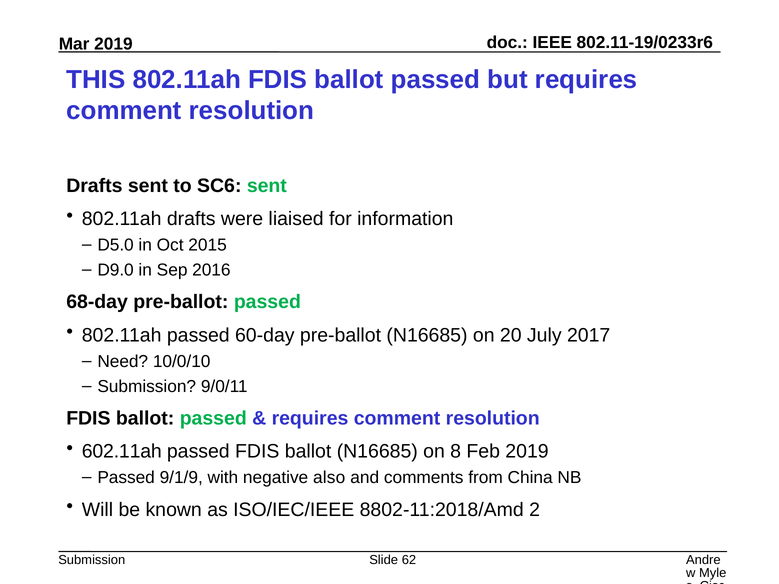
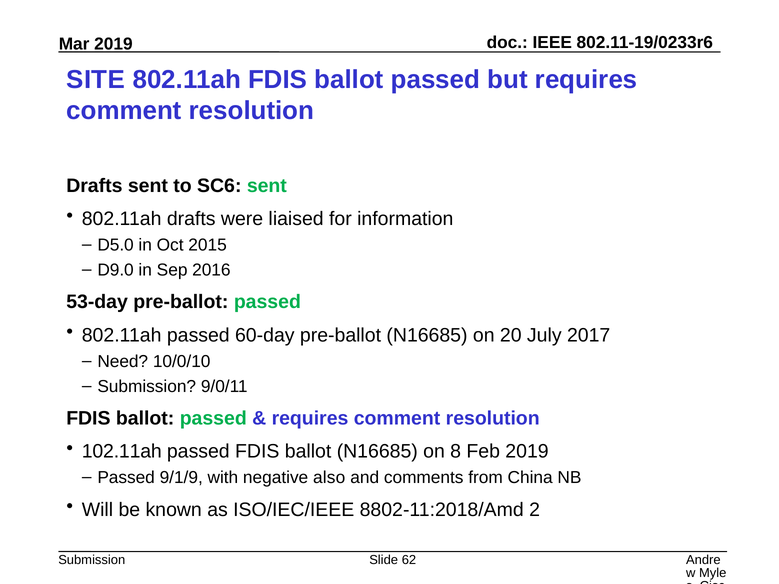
THIS: THIS -> SITE
68-day: 68-day -> 53-day
602.11ah: 602.11ah -> 102.11ah
